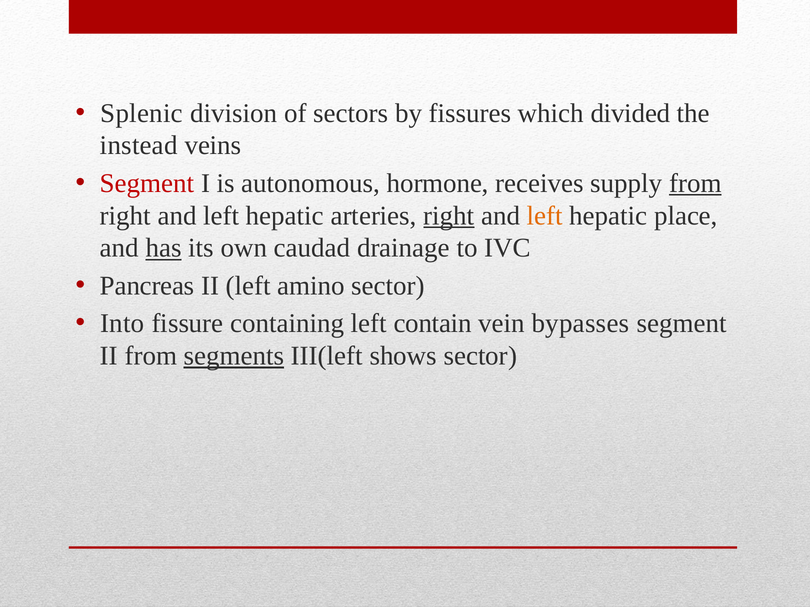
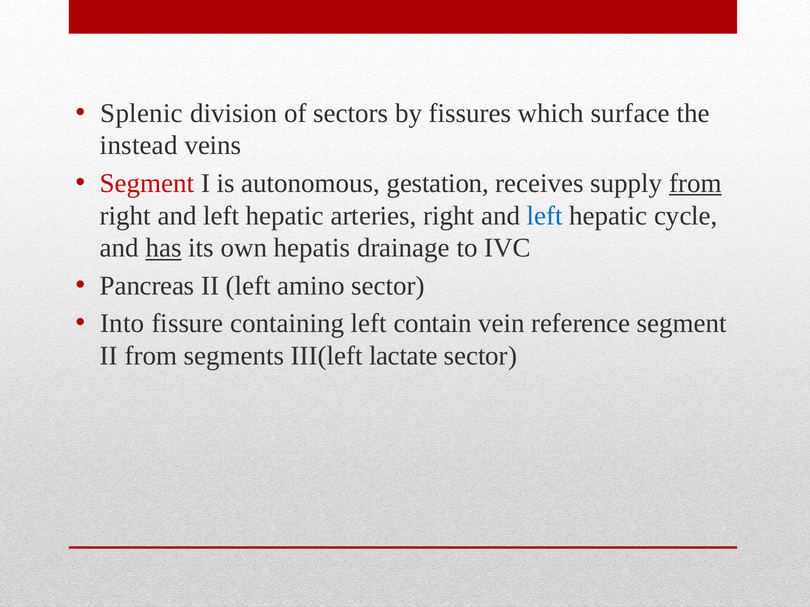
divided: divided -> surface
hormone: hormone -> gestation
right at (449, 216) underline: present -> none
left at (545, 216) colour: orange -> blue
place: place -> cycle
caudad: caudad -> hepatis
bypasses: bypasses -> reference
segments underline: present -> none
shows: shows -> lactate
